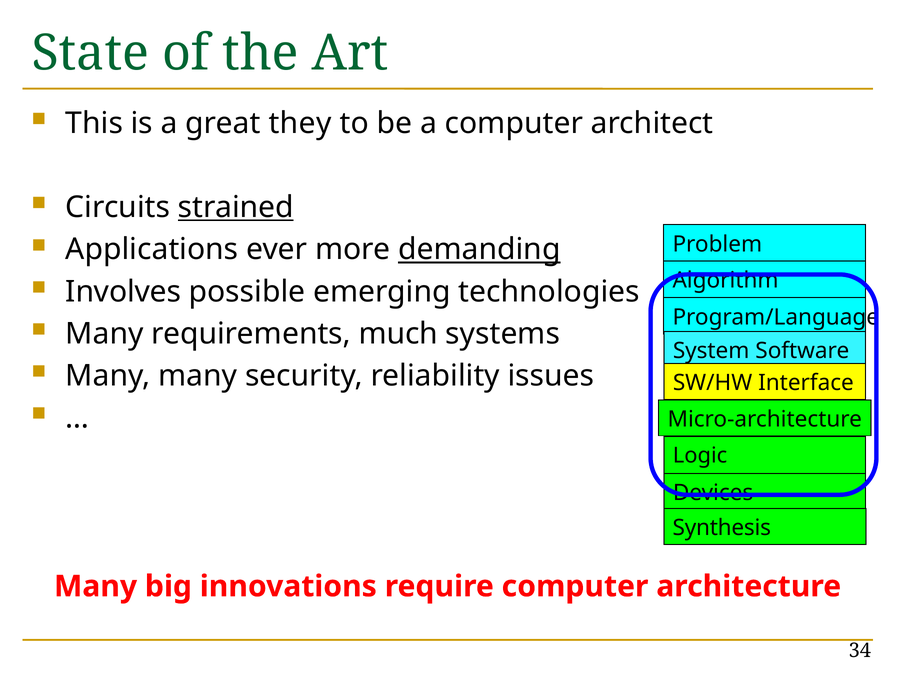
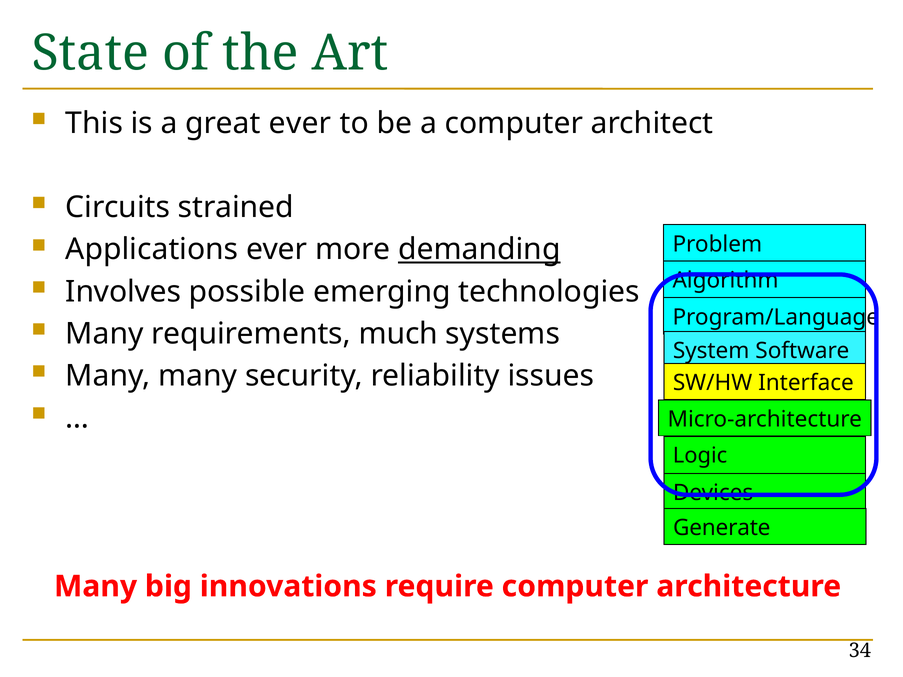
great they: they -> ever
strained underline: present -> none
Synthesis: Synthesis -> Generate
